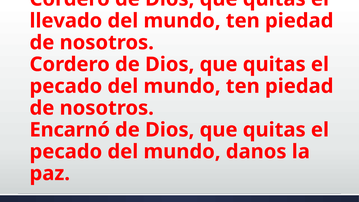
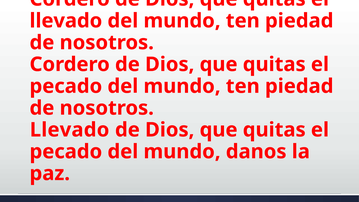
Encarnó at (70, 130): Encarnó -> Llevado
